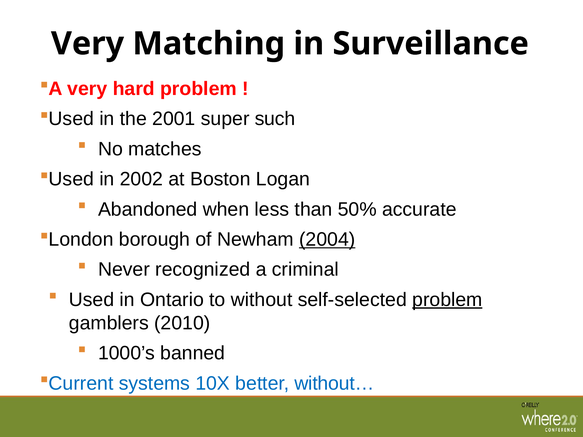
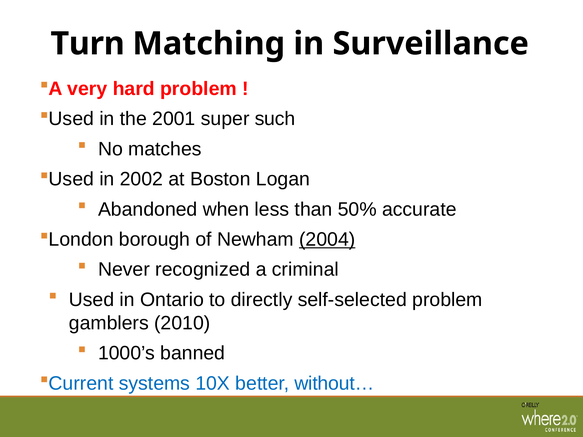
Very at (87, 44): Very -> Turn
without: without -> directly
problem at (447, 300) underline: present -> none
